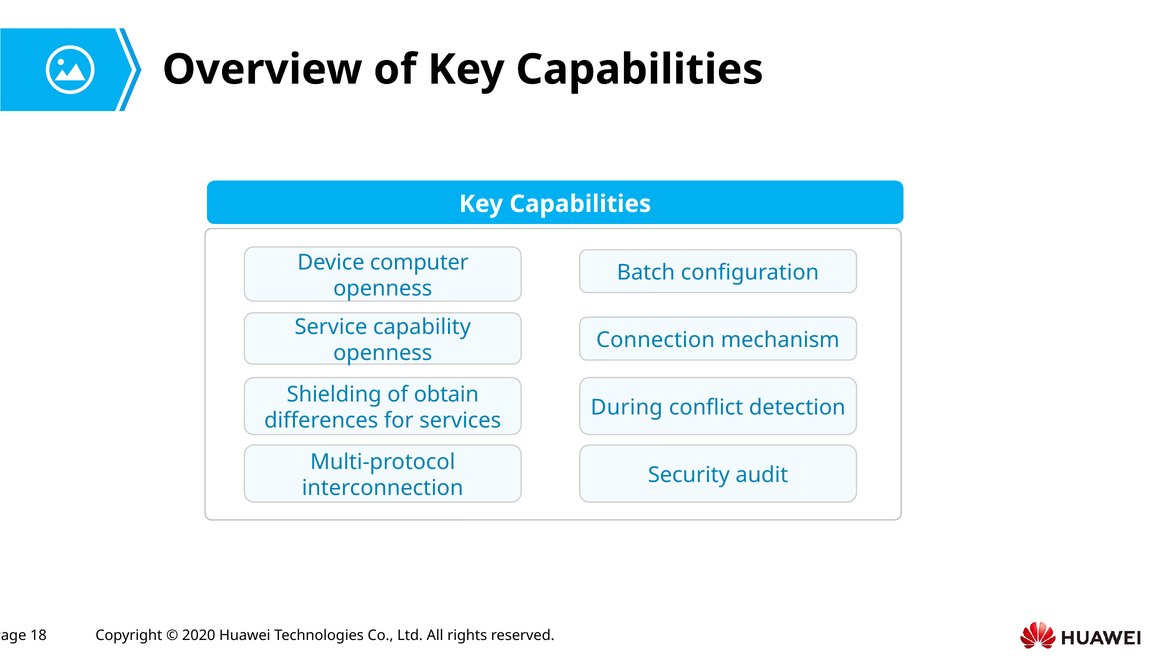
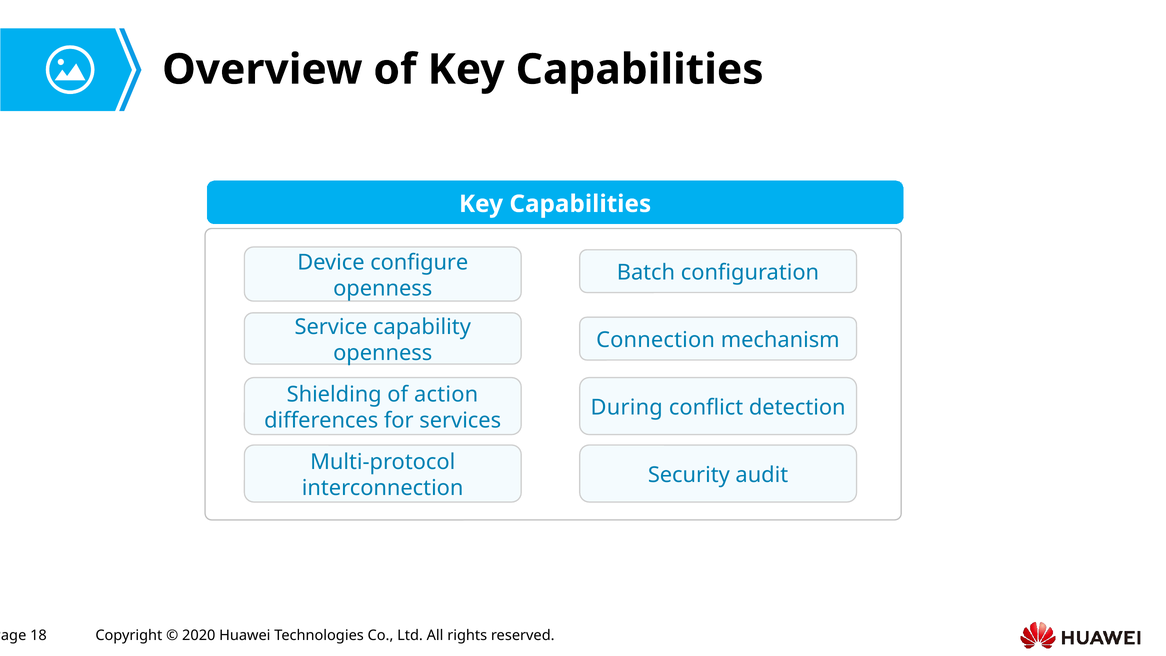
computer: computer -> configure
obtain: obtain -> action
